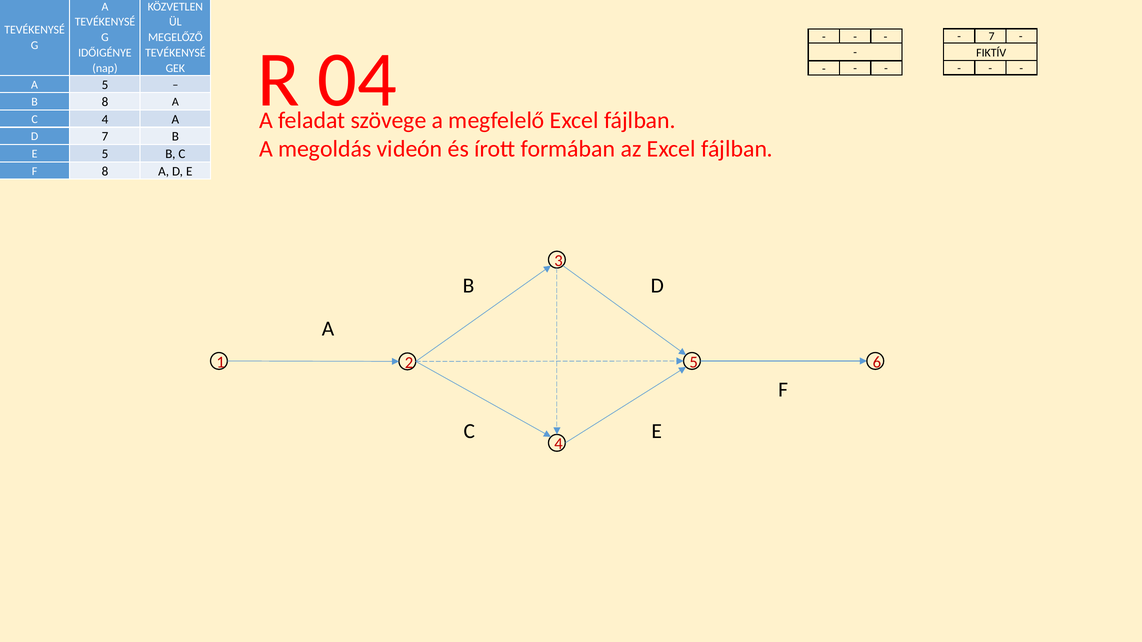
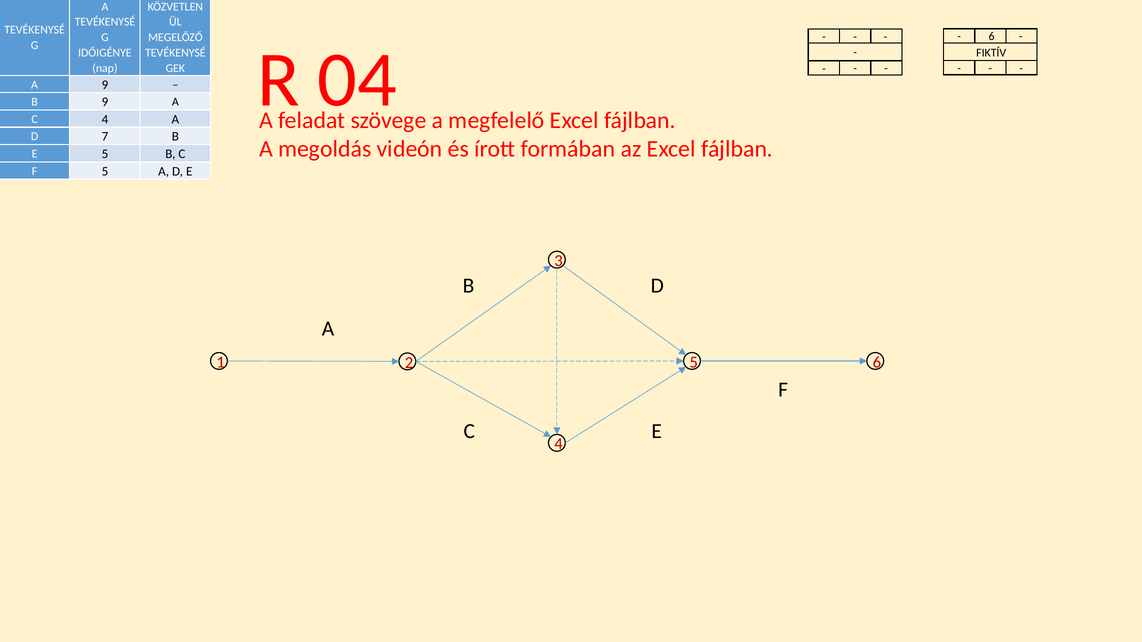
7 at (992, 37): 7 -> 6
A 5: 5 -> 9
B 8: 8 -> 9
F 8: 8 -> 5
